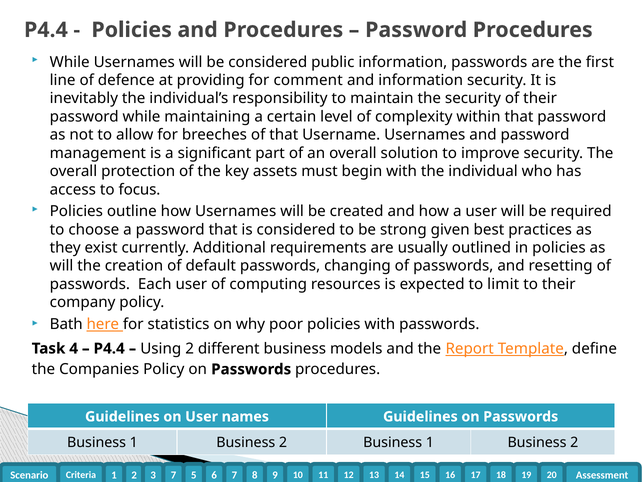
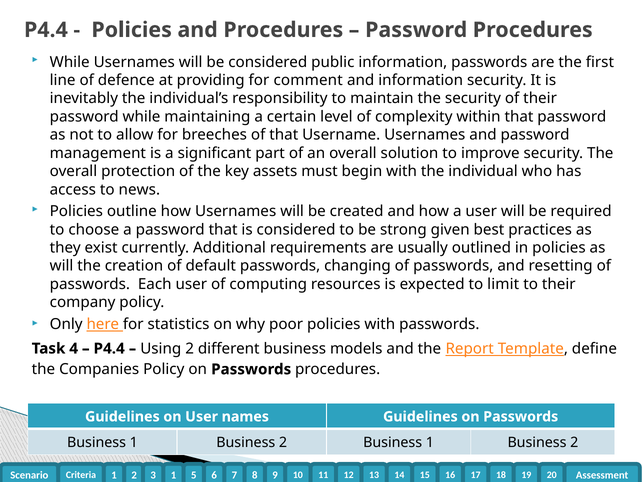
focus: focus -> news
Bath: Bath -> Only
7 at (173, 475): 7 -> 1
